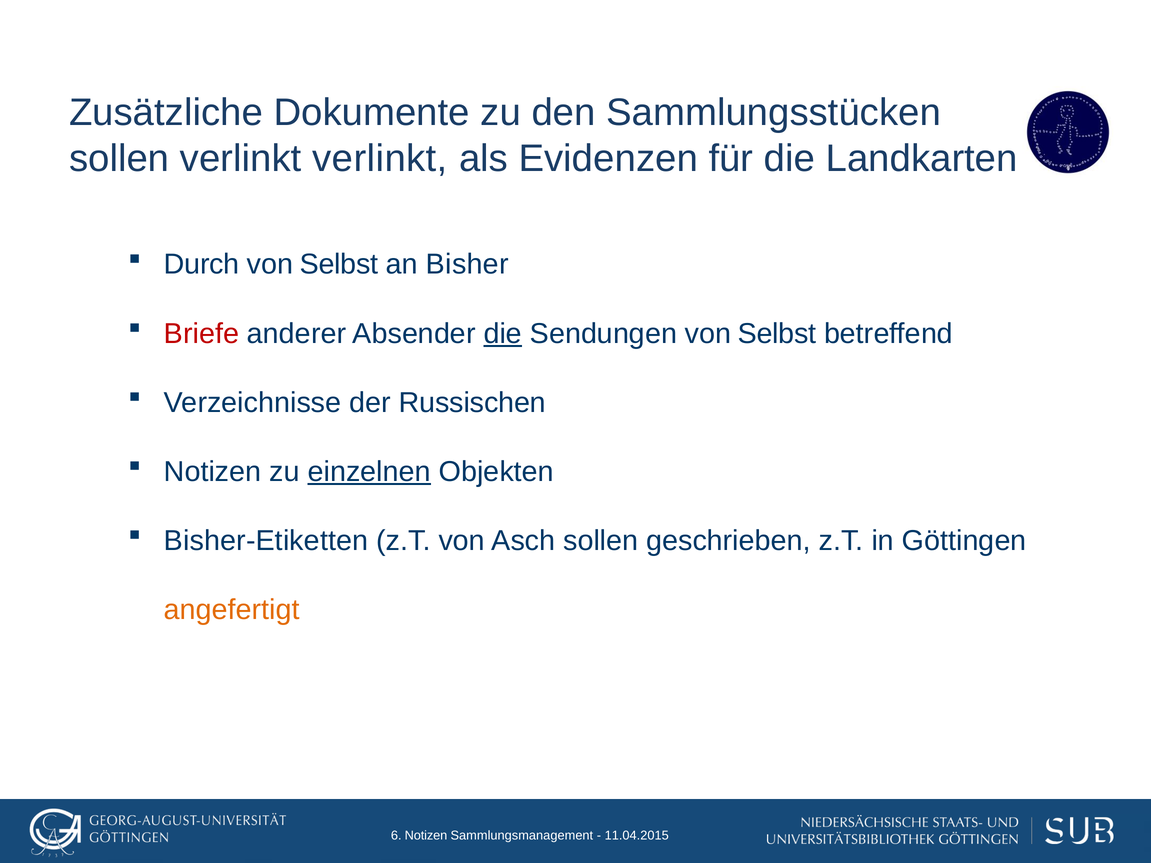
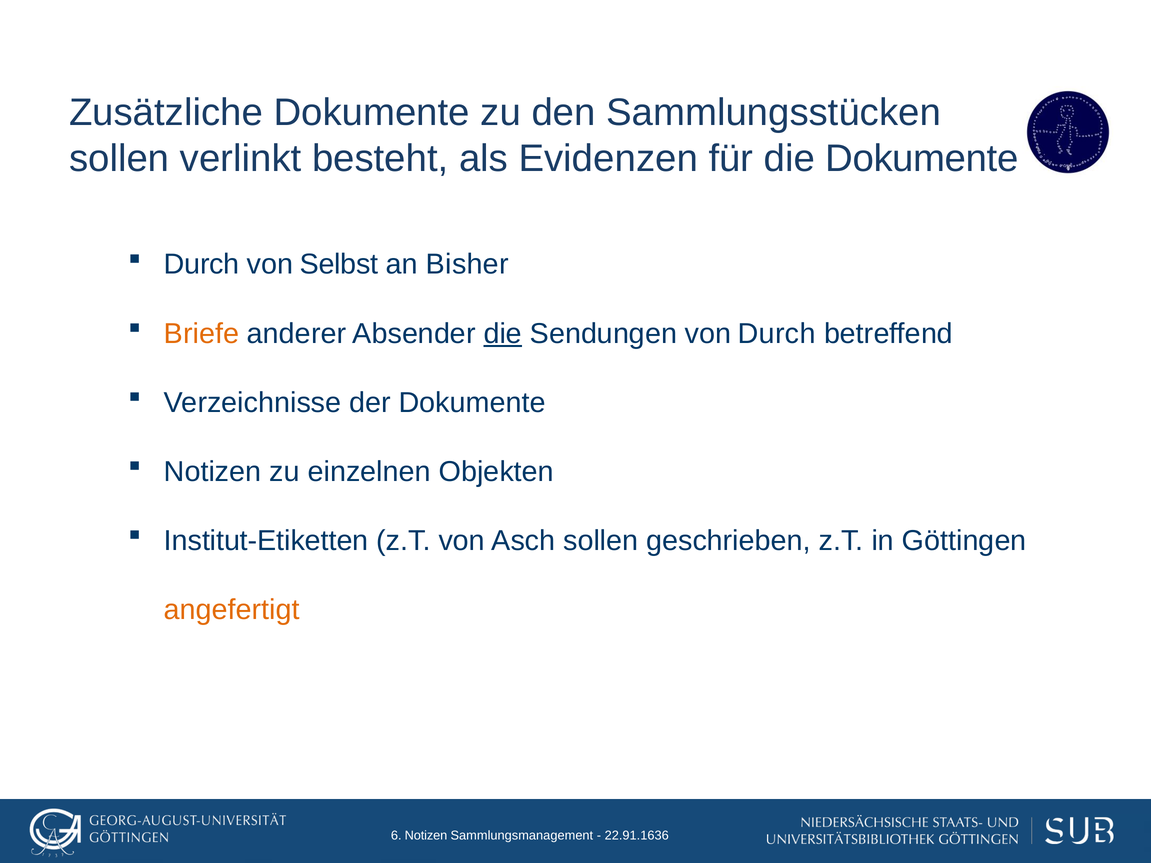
verlinkt verlinkt: verlinkt -> besteht
die Landkarten: Landkarten -> Dokumente
Briefe colour: red -> orange
Sendungen von Selbst: Selbst -> Durch
der Russischen: Russischen -> Dokumente
einzelnen underline: present -> none
Bisher-Etiketten: Bisher-Etiketten -> Institut-Etiketten
11.04.2015: 11.04.2015 -> 22.91.1636
